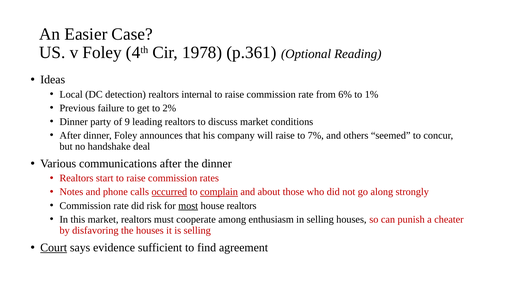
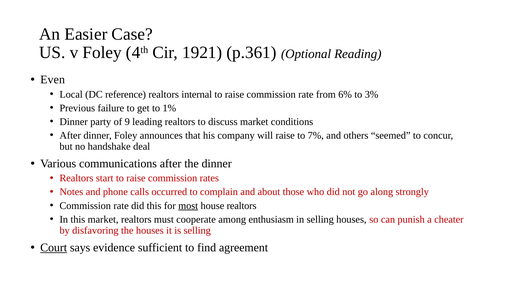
1978: 1978 -> 1921
Ideas: Ideas -> Even
detection: detection -> reference
1%: 1% -> 3%
2%: 2% -> 1%
occurred underline: present -> none
complain underline: present -> none
did risk: risk -> this
